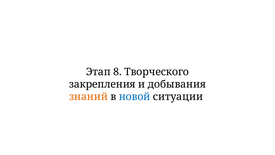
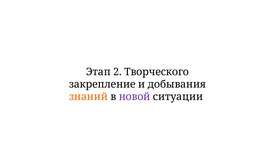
8: 8 -> 2
закрепления: закрепления -> закрепление
новой colour: blue -> purple
